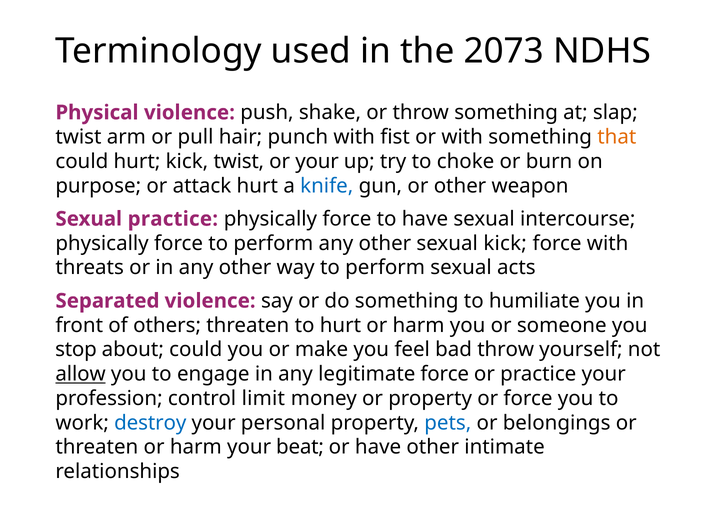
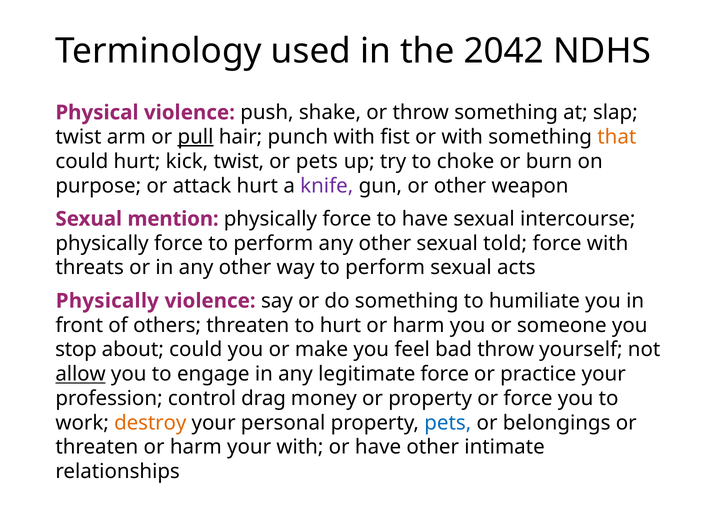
2073: 2073 -> 2042
pull underline: none -> present
or your: your -> pets
knife colour: blue -> purple
Sexual practice: practice -> mention
sexual kick: kick -> told
Separated at (107, 301): Separated -> Physically
limit: limit -> drag
destroy colour: blue -> orange
your beat: beat -> with
